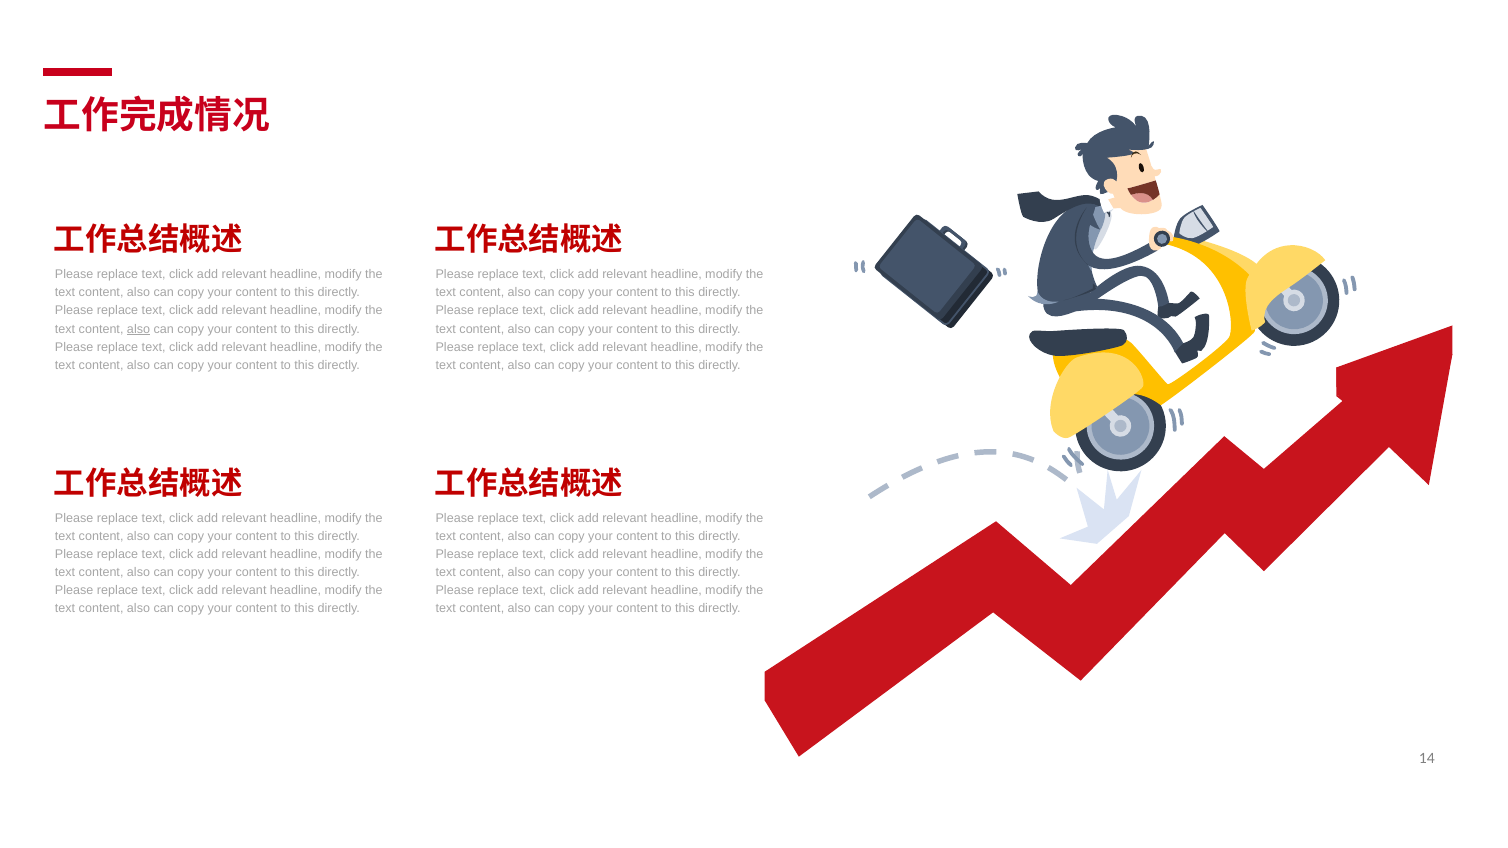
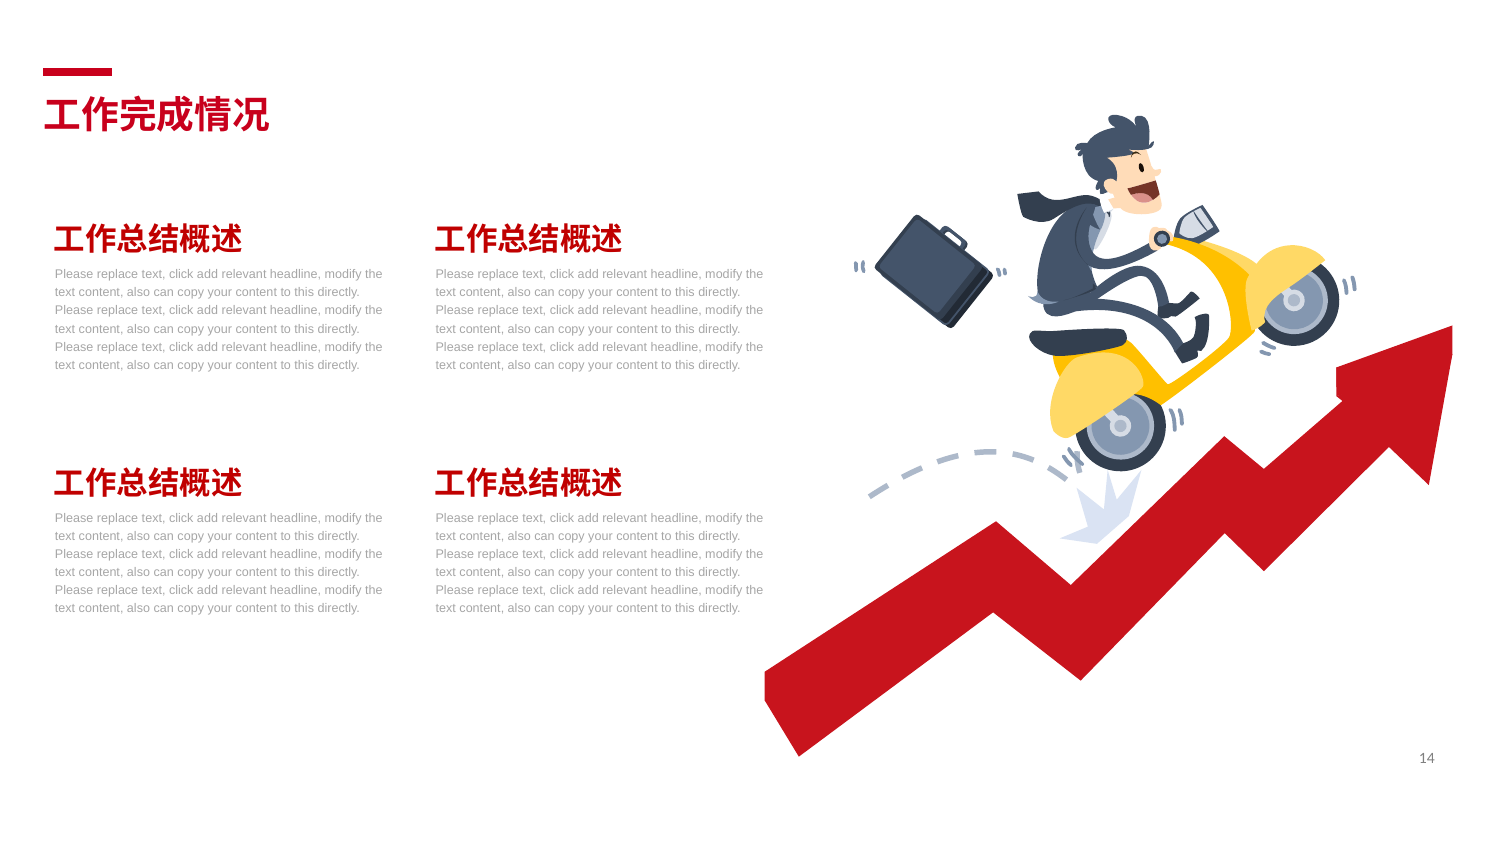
also at (139, 329) underline: present -> none
